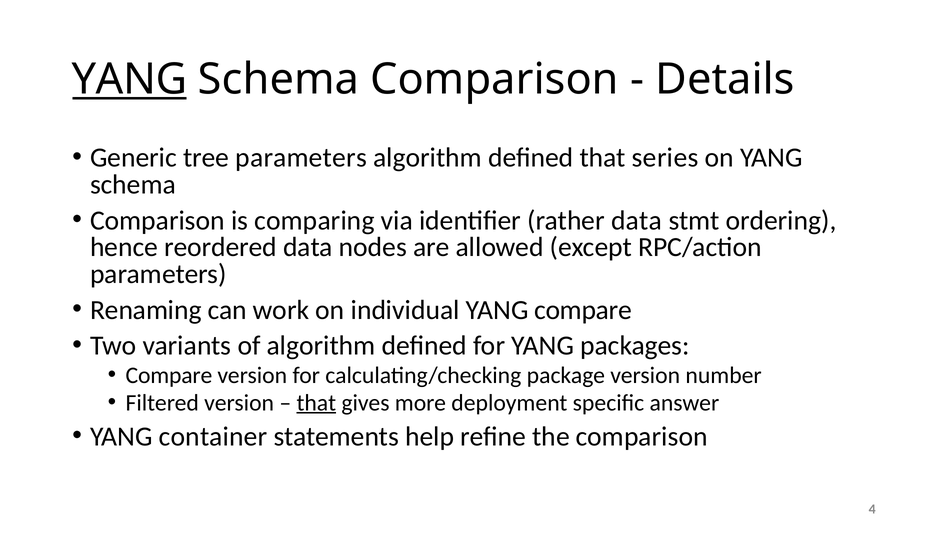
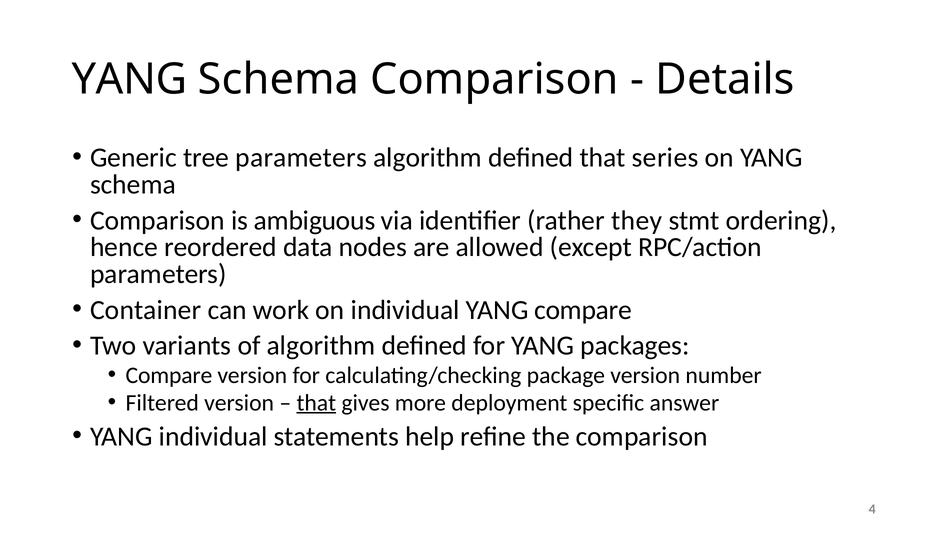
YANG at (130, 80) underline: present -> none
comparing: comparing -> ambiguous
rather data: data -> they
Renaming: Renaming -> Container
YANG container: container -> individual
